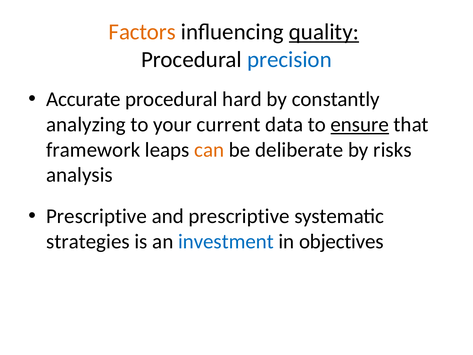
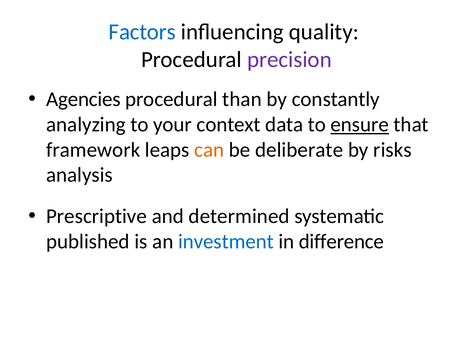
Factors colour: orange -> blue
quality underline: present -> none
precision colour: blue -> purple
Accurate: Accurate -> Agencies
hard: hard -> than
current: current -> context
and prescriptive: prescriptive -> determined
strategies: strategies -> published
objectives: objectives -> difference
